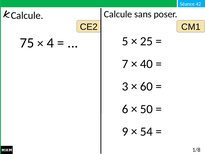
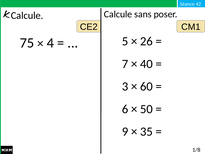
25: 25 -> 26
54: 54 -> 35
